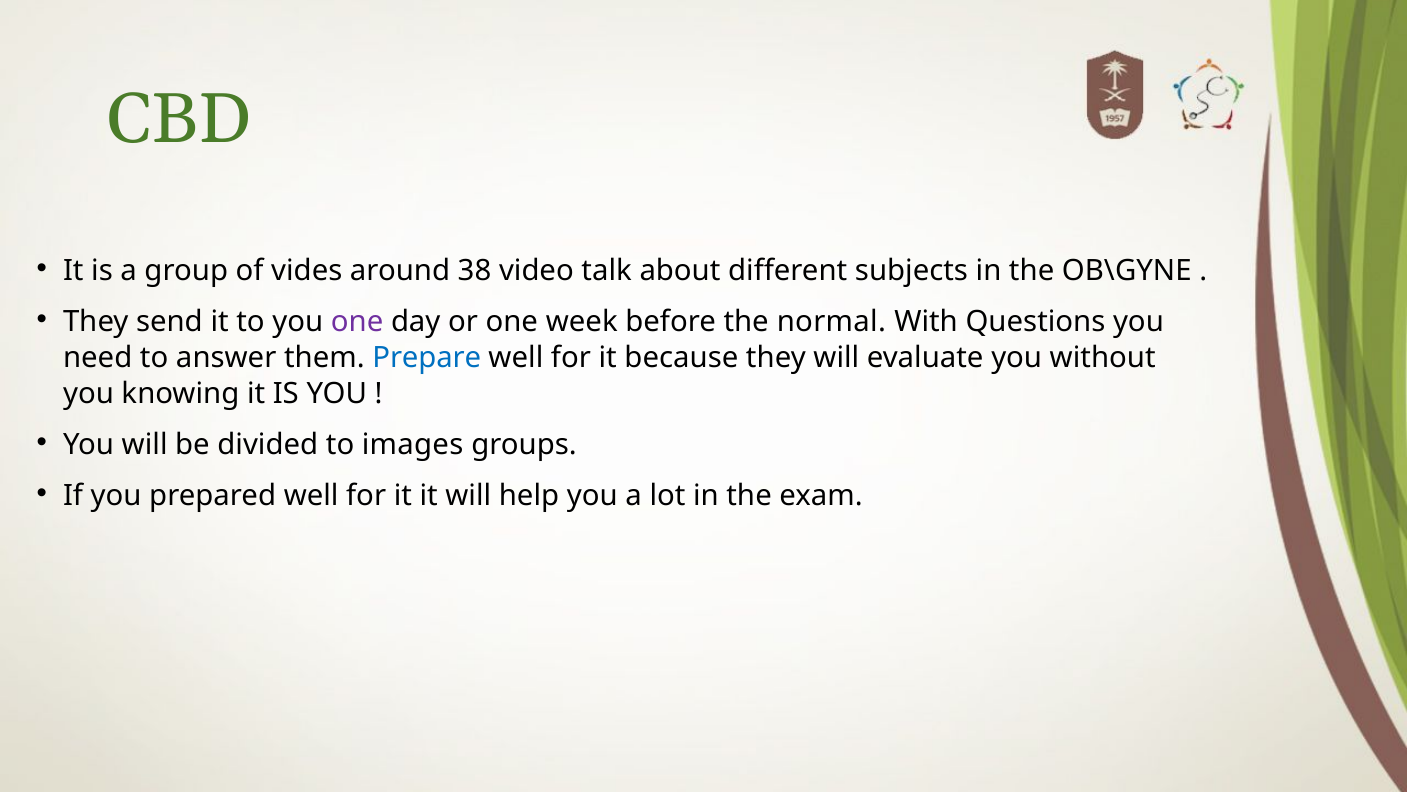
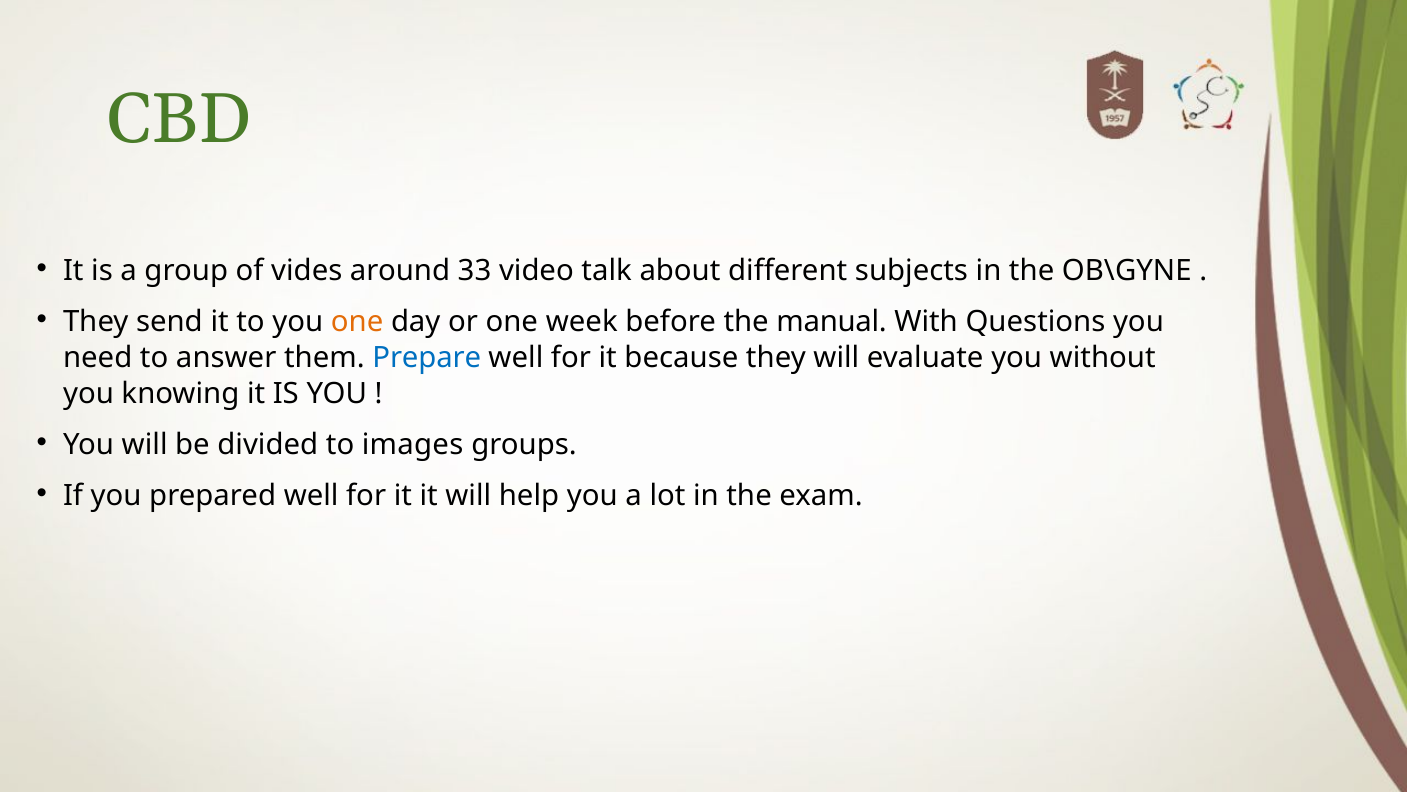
38: 38 -> 33
one at (357, 321) colour: purple -> orange
normal: normal -> manual
